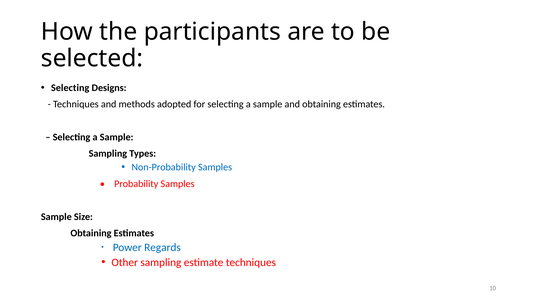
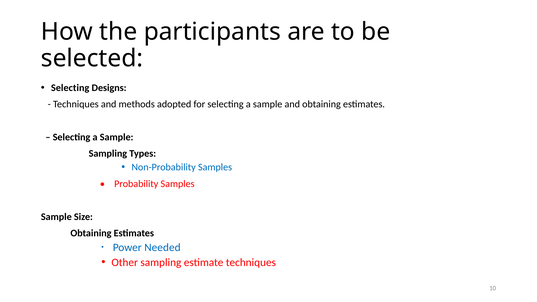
Regards: Regards -> Needed
